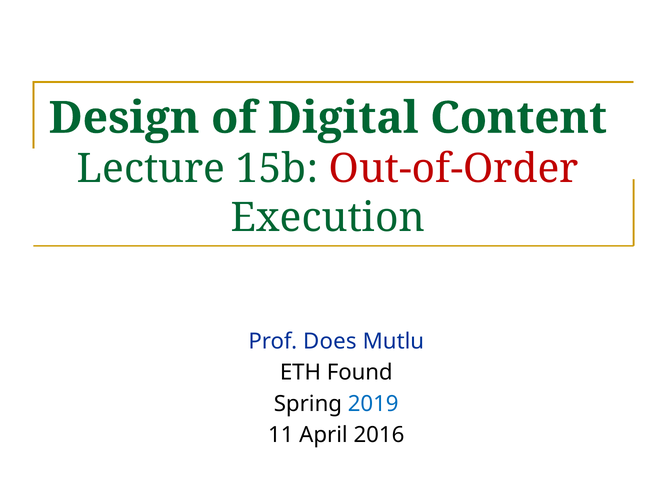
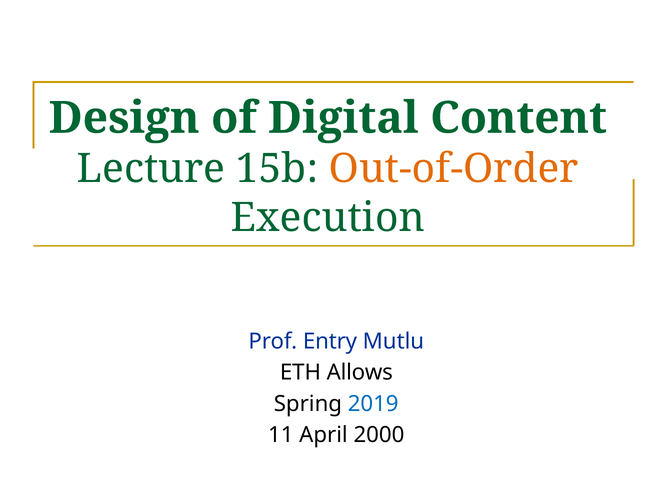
Out-of-Order colour: red -> orange
Does: Does -> Entry
Found: Found -> Allows
2016: 2016 -> 2000
